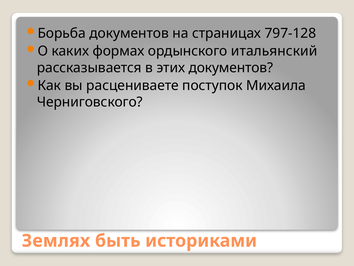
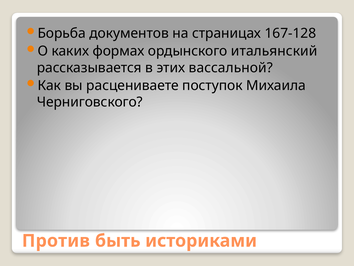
797-128: 797-128 -> 167-128
этих документов: документов -> вассальной
Землях: Землях -> Против
